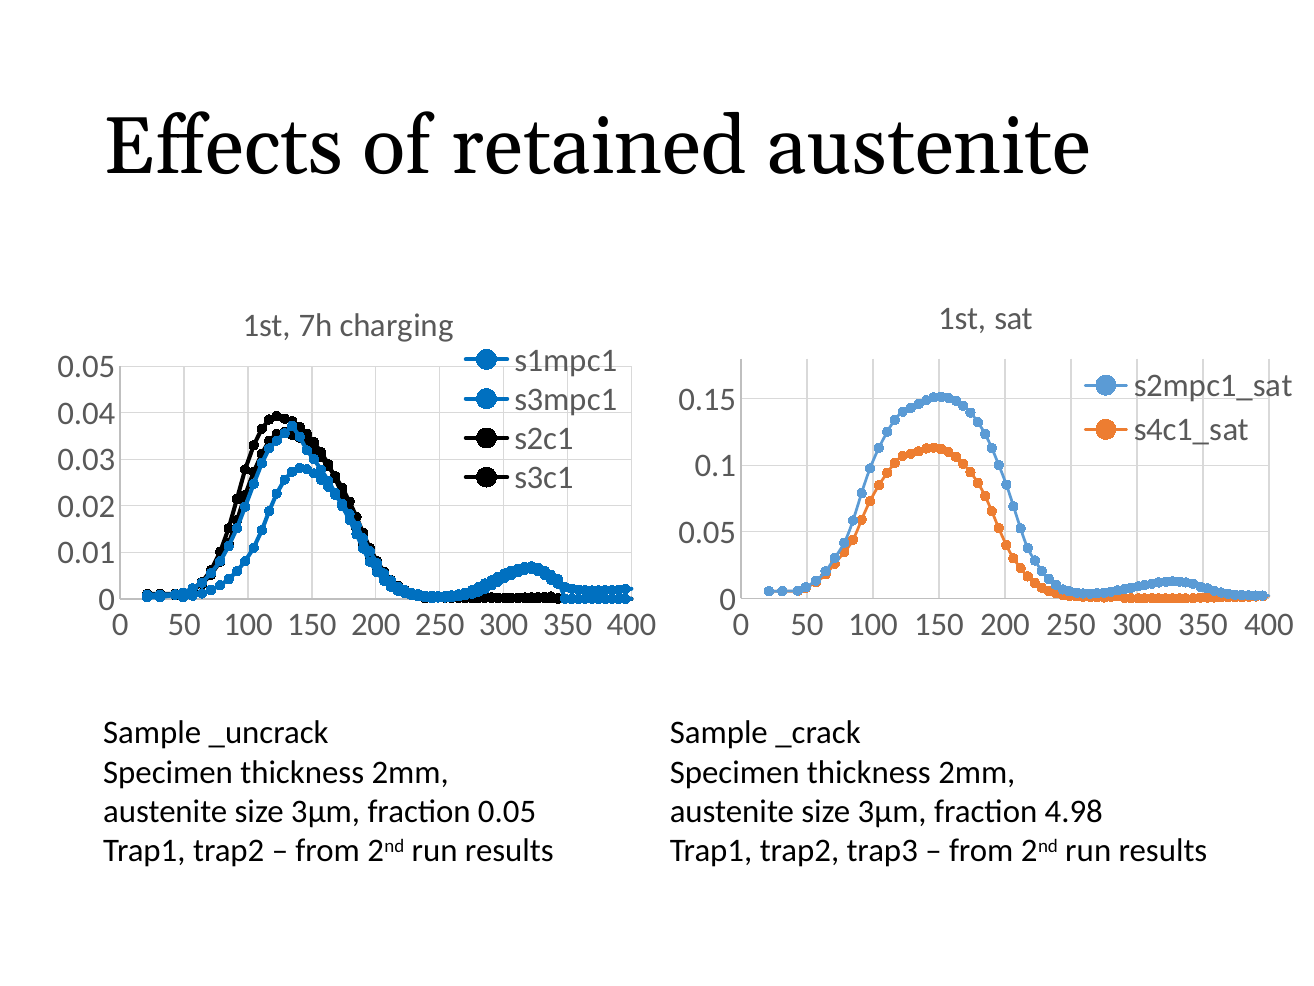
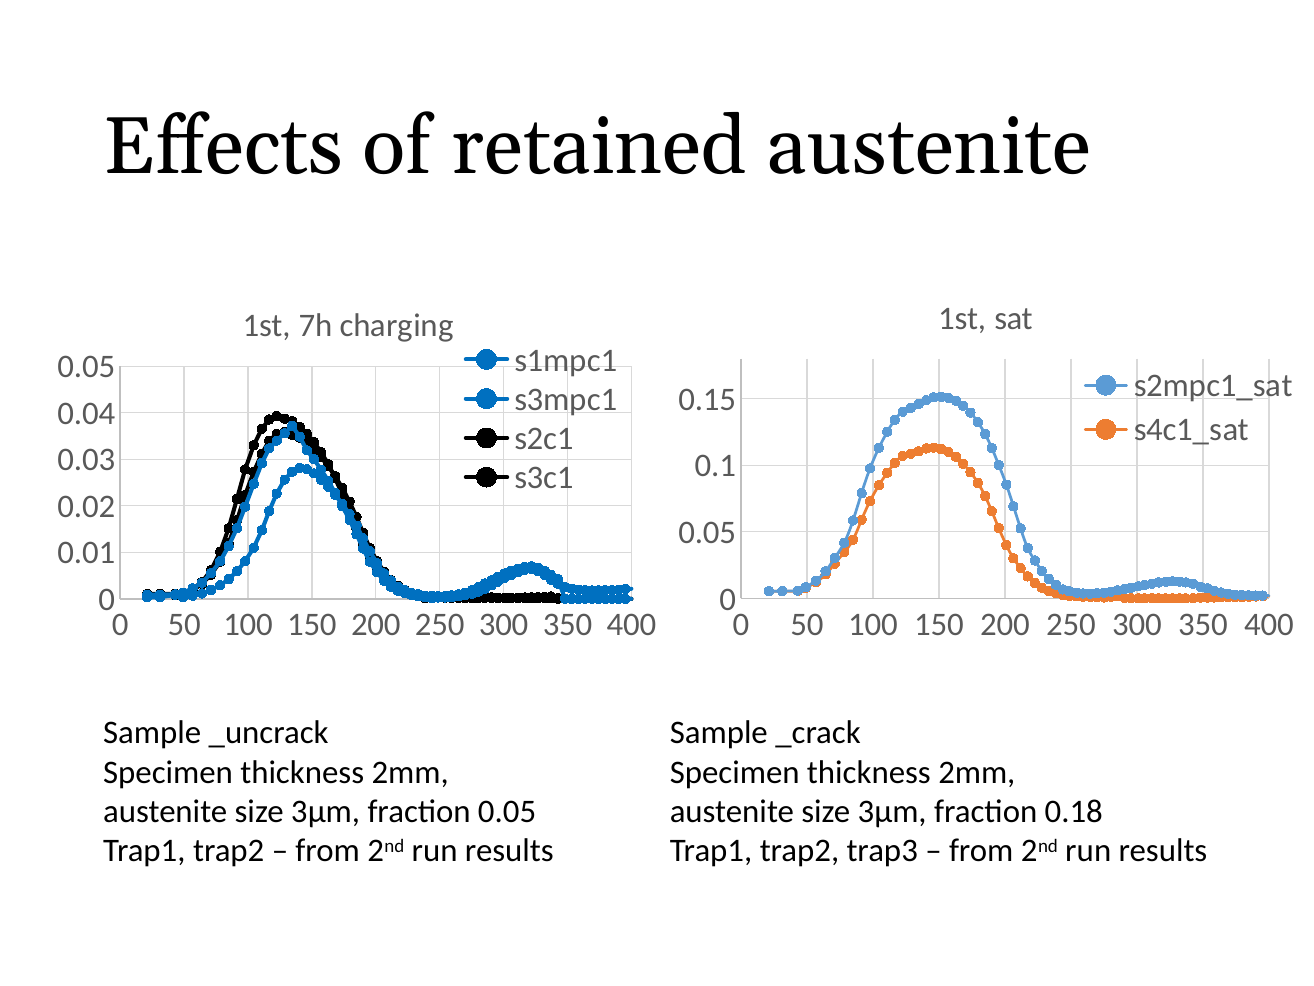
4.98: 4.98 -> 0.18
